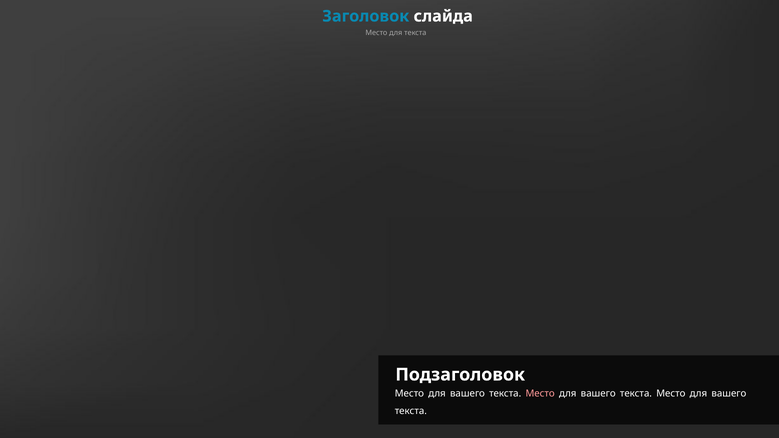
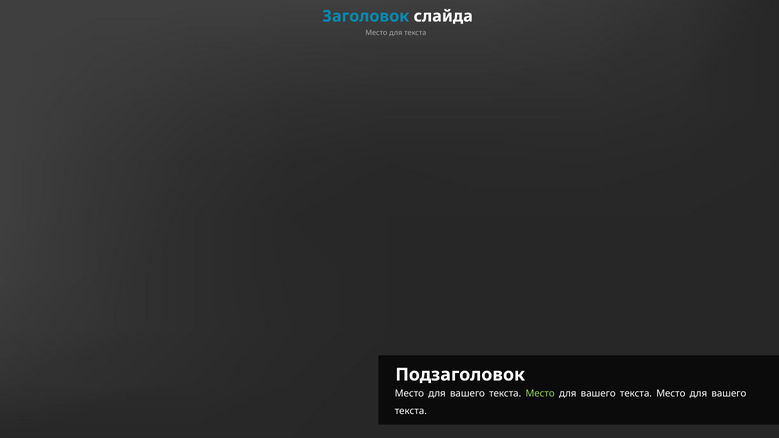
Место at (540, 394) colour: pink -> light green
